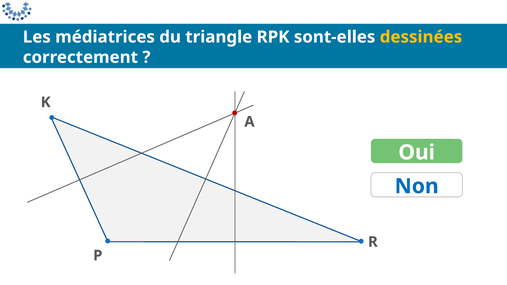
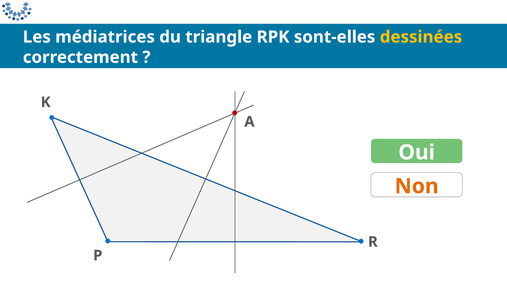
Non colour: blue -> orange
